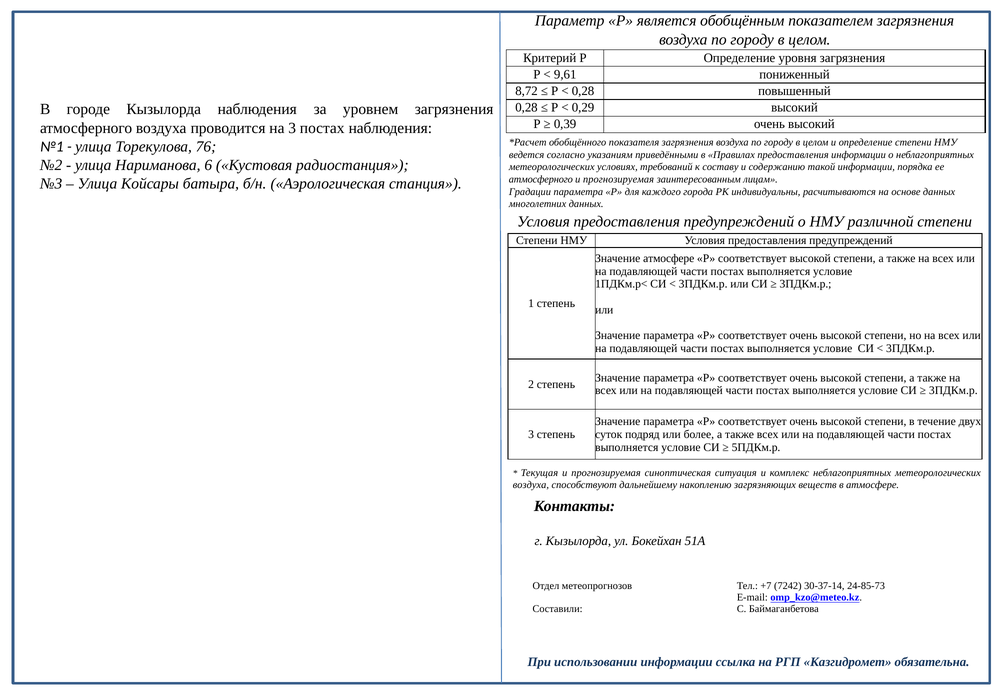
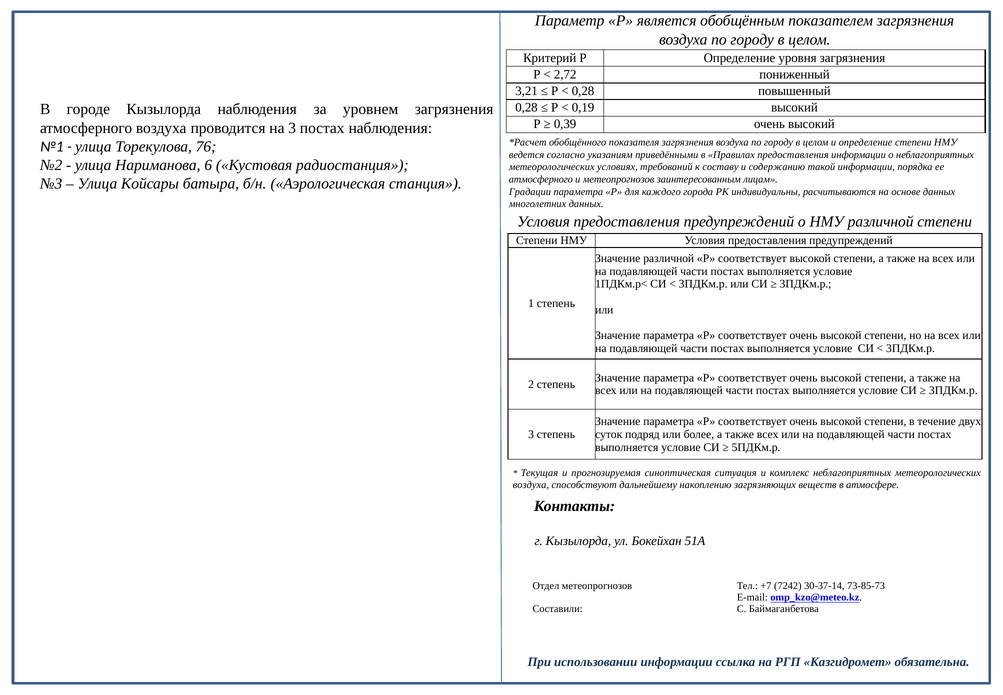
9,61: 9,61 -> 2,72
8,72: 8,72 -> 3,21
0,29: 0,29 -> 0,19
прогнозируемая at (619, 179): прогнозируемая -> метеопрогнозов
Значение атмосфере: атмосфере -> различной
24-85-73: 24-85-73 -> 73-85-73
